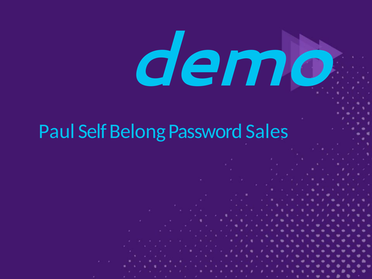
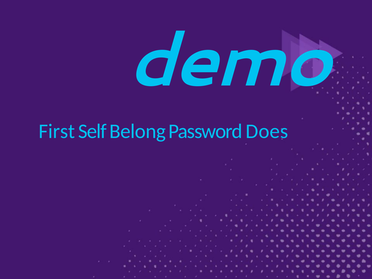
Paul: Paul -> First
Sales: Sales -> Does
